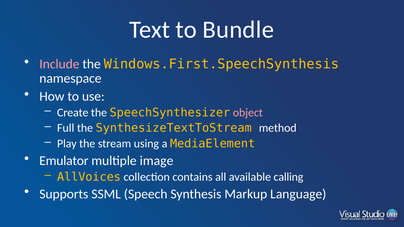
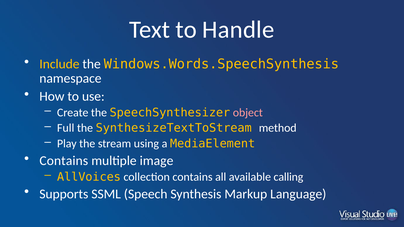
Bundle: Bundle -> Handle
Include colour: pink -> yellow
Windows.First.SpeechSynthesis: Windows.First.SpeechSynthesis -> Windows.Words.SpeechSynthesis
Emulator at (64, 161): Emulator -> Contains
